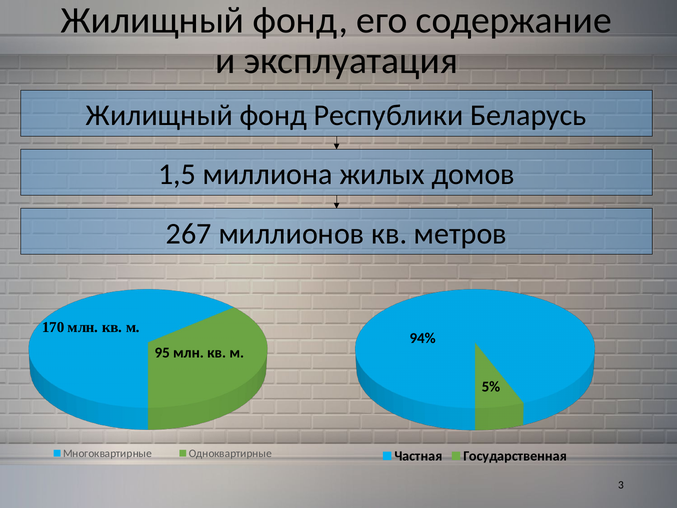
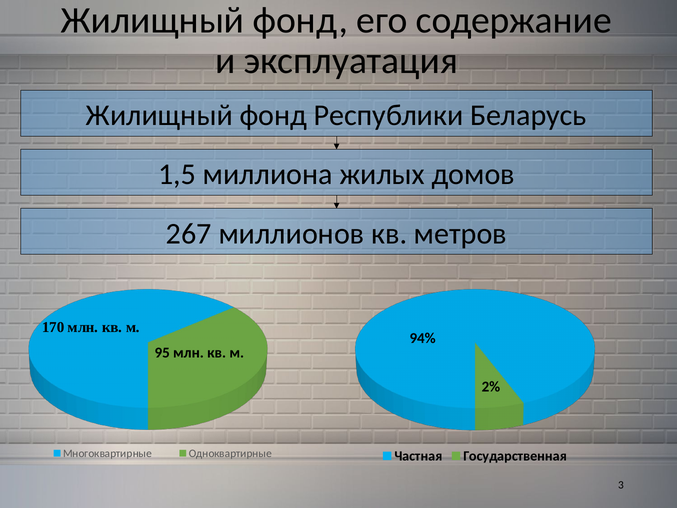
5%: 5% -> 2%
